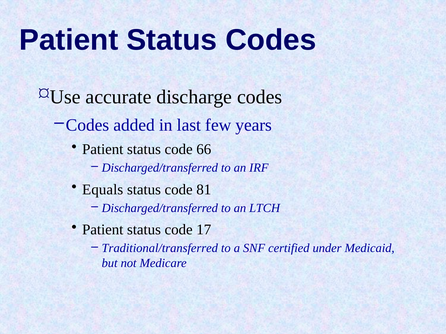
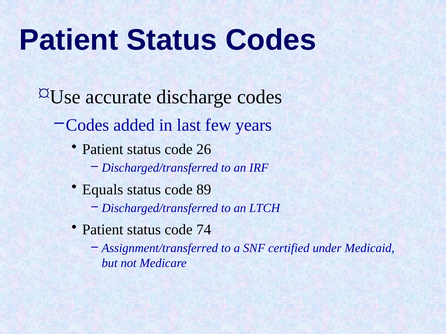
66: 66 -> 26
81: 81 -> 89
17: 17 -> 74
Traditional/transferred: Traditional/transferred -> Assignment/transferred
